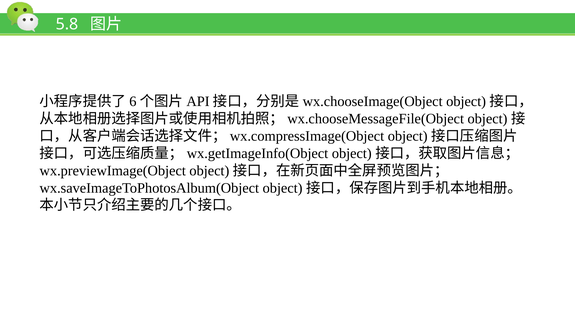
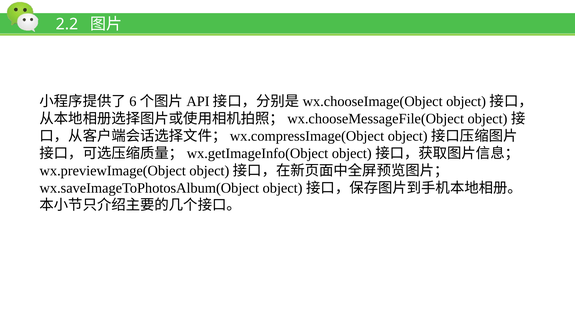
5.8: 5.8 -> 2.2
